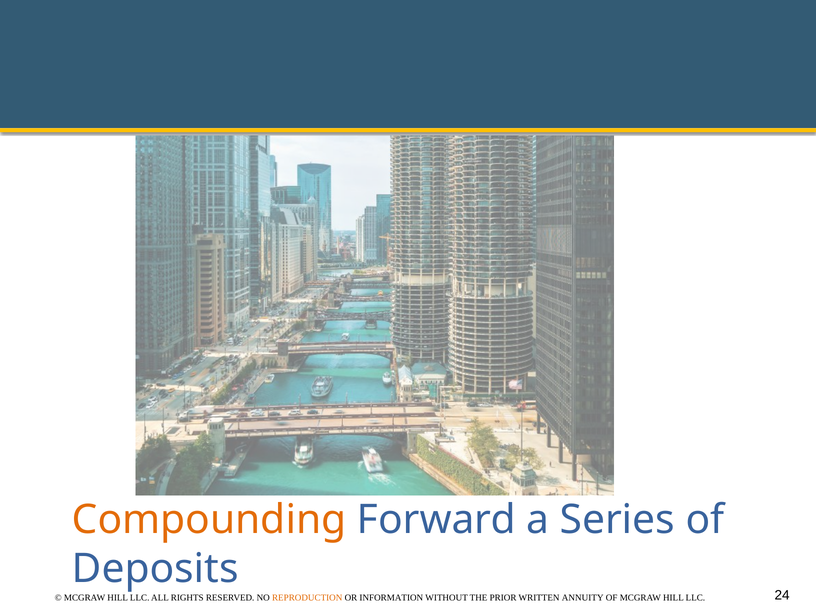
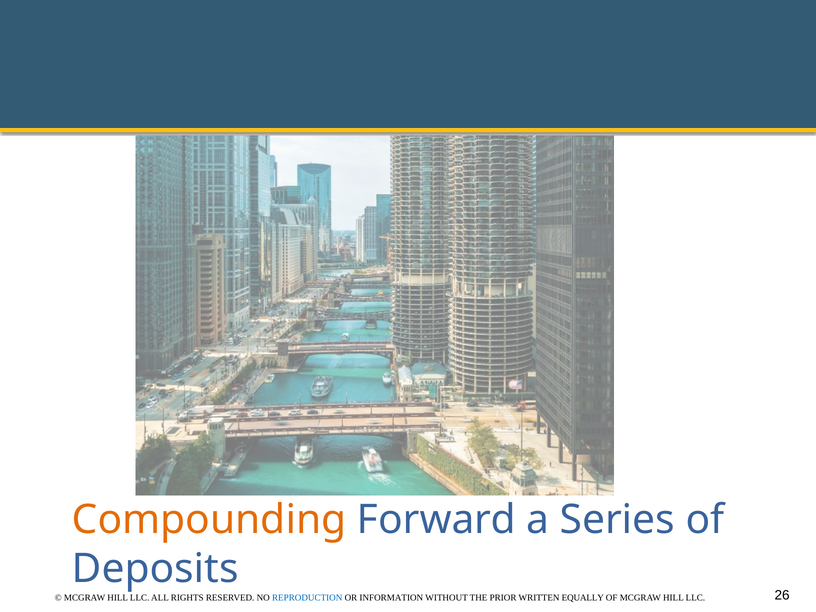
24: 24 -> 26
REPRODUCTION colour: orange -> blue
ANNUITY: ANNUITY -> EQUALLY
